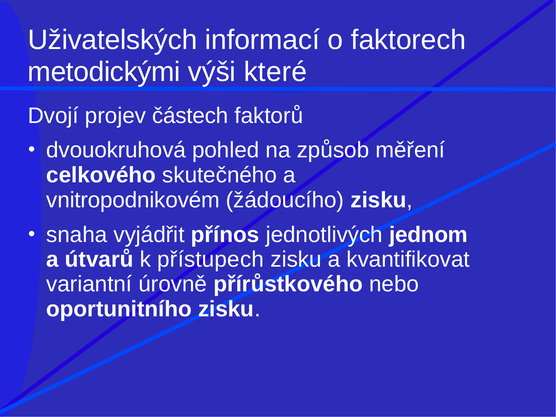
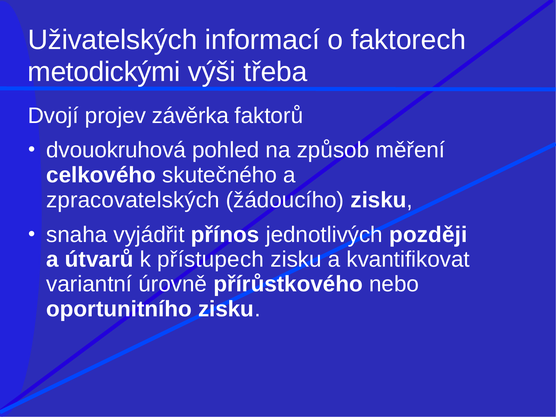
které: které -> třeba
částech: částech -> závěrka
vnitropodnikovém: vnitropodnikovém -> zpracovatelských
jednom: jednom -> později
